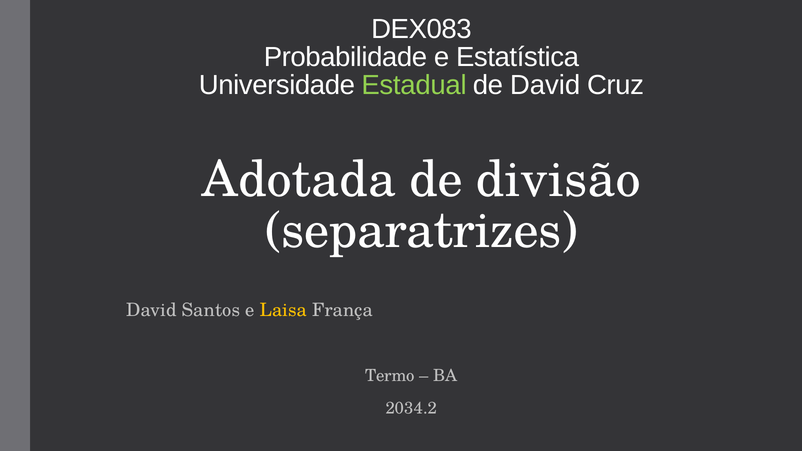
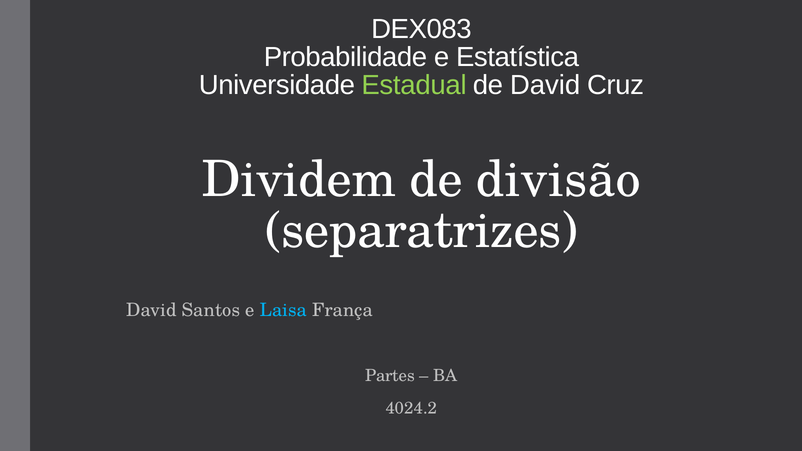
Adotada: Adotada -> Dividem
Laisa colour: yellow -> light blue
Termo: Termo -> Partes
2034.2: 2034.2 -> 4024.2
